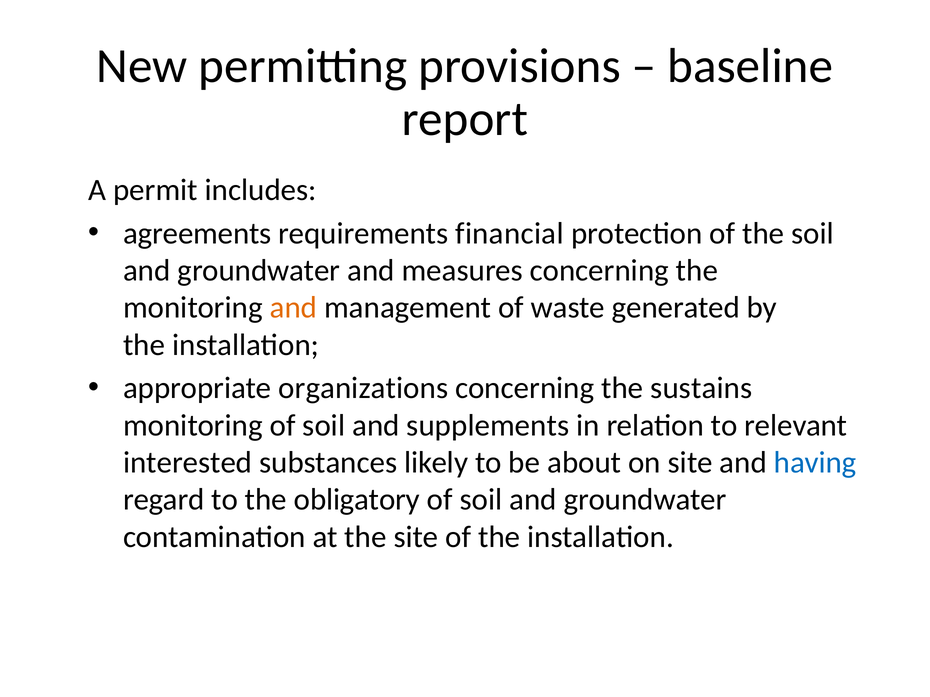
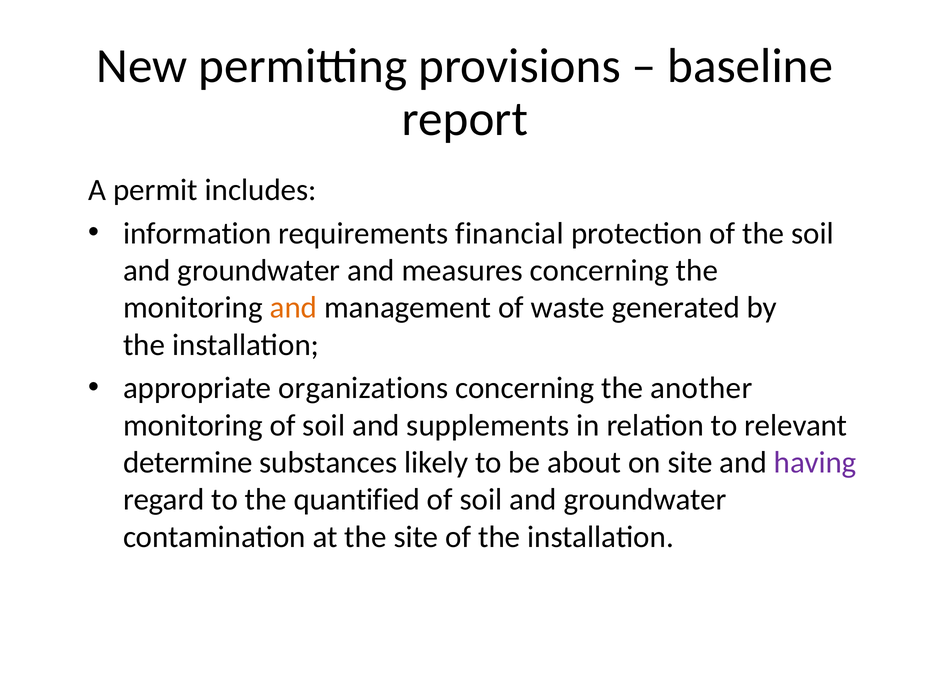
agreements: agreements -> information
sustains: sustains -> another
interested: interested -> determine
having colour: blue -> purple
obligatory: obligatory -> quantified
